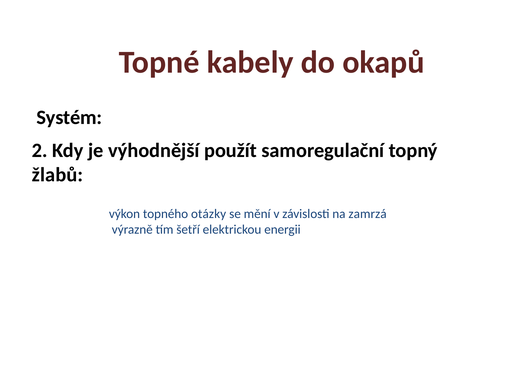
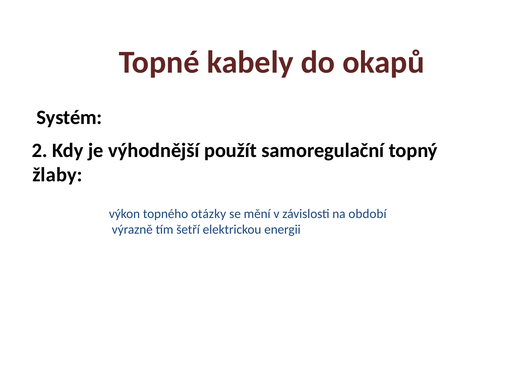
žlabů: žlabů -> žlaby
zamrzá: zamrzá -> období
